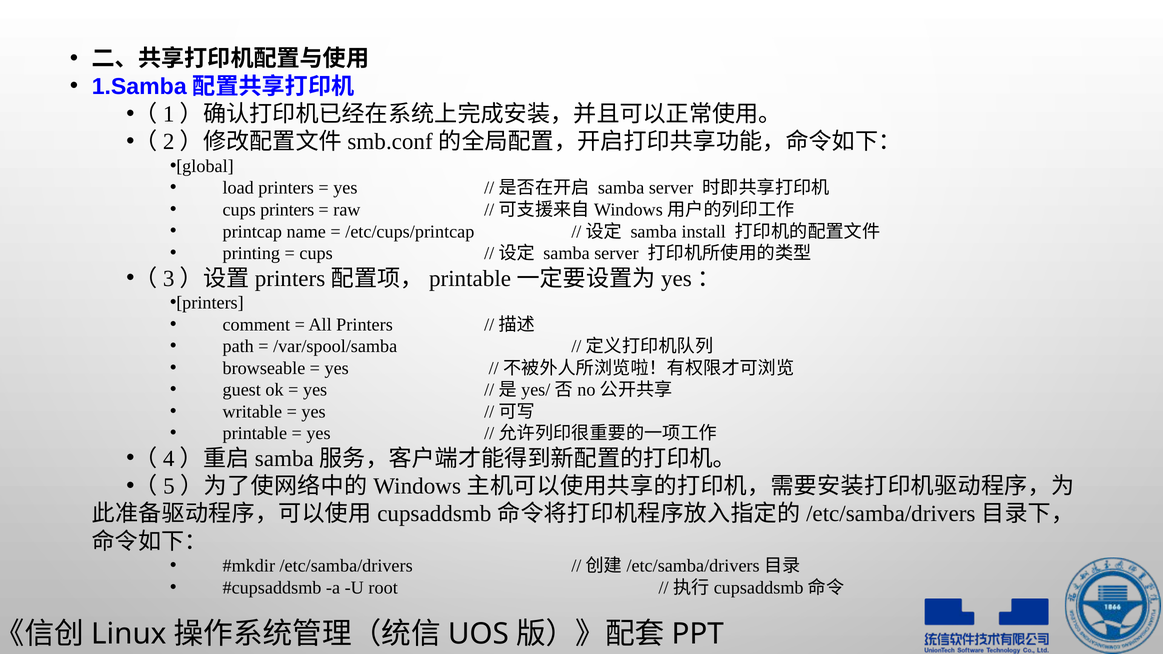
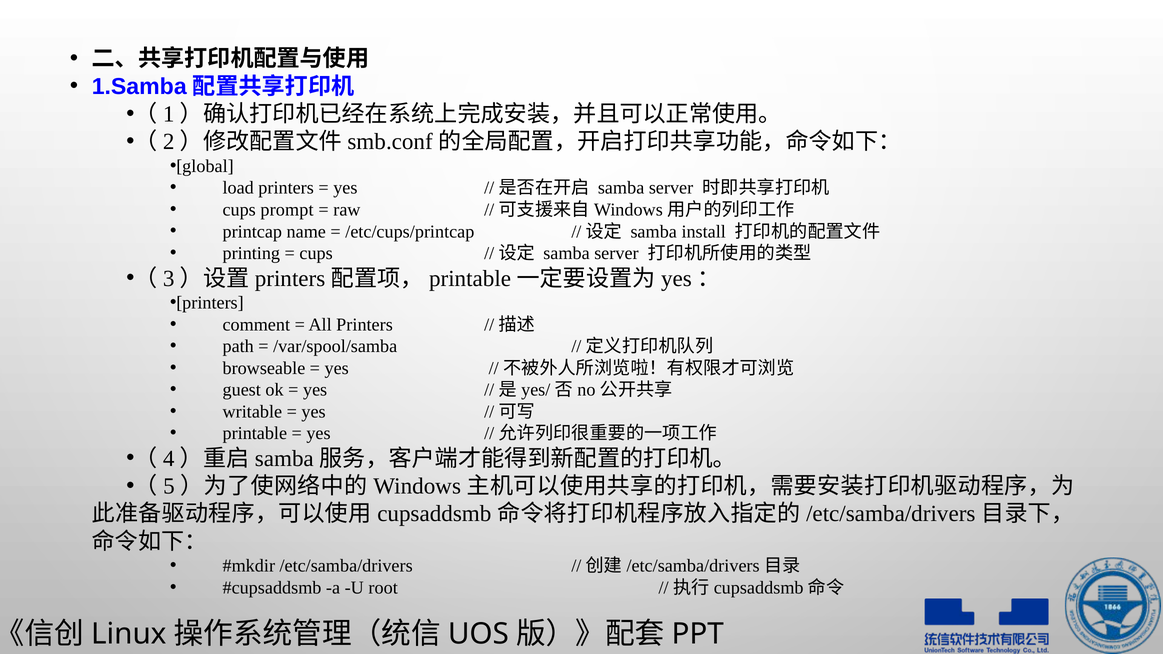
cups printers: printers -> prompt
